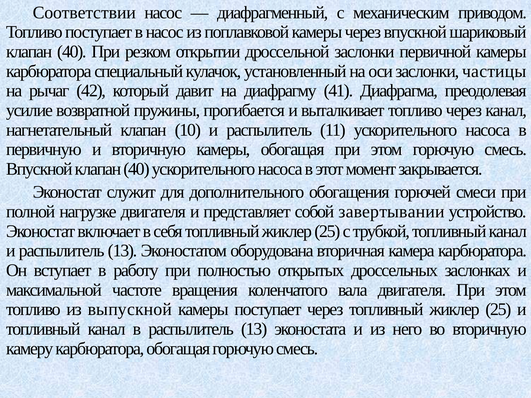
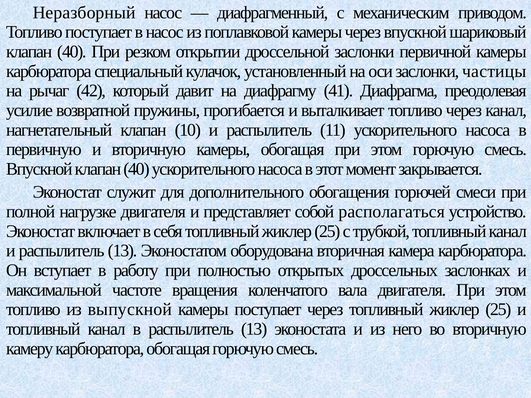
Соответствии: Соответствии -> Неразборный
завертывании: завертывании -> располагаться
